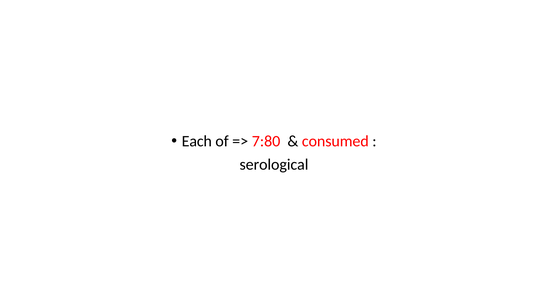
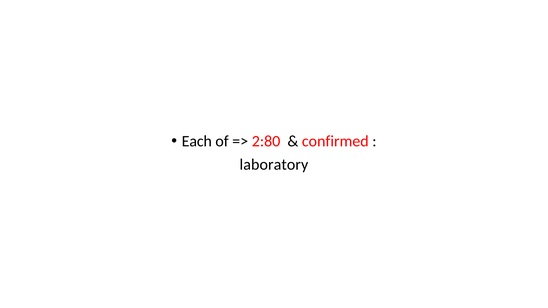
7:80: 7:80 -> 2:80
consumed: consumed -> confirmed
serological: serological -> laboratory
